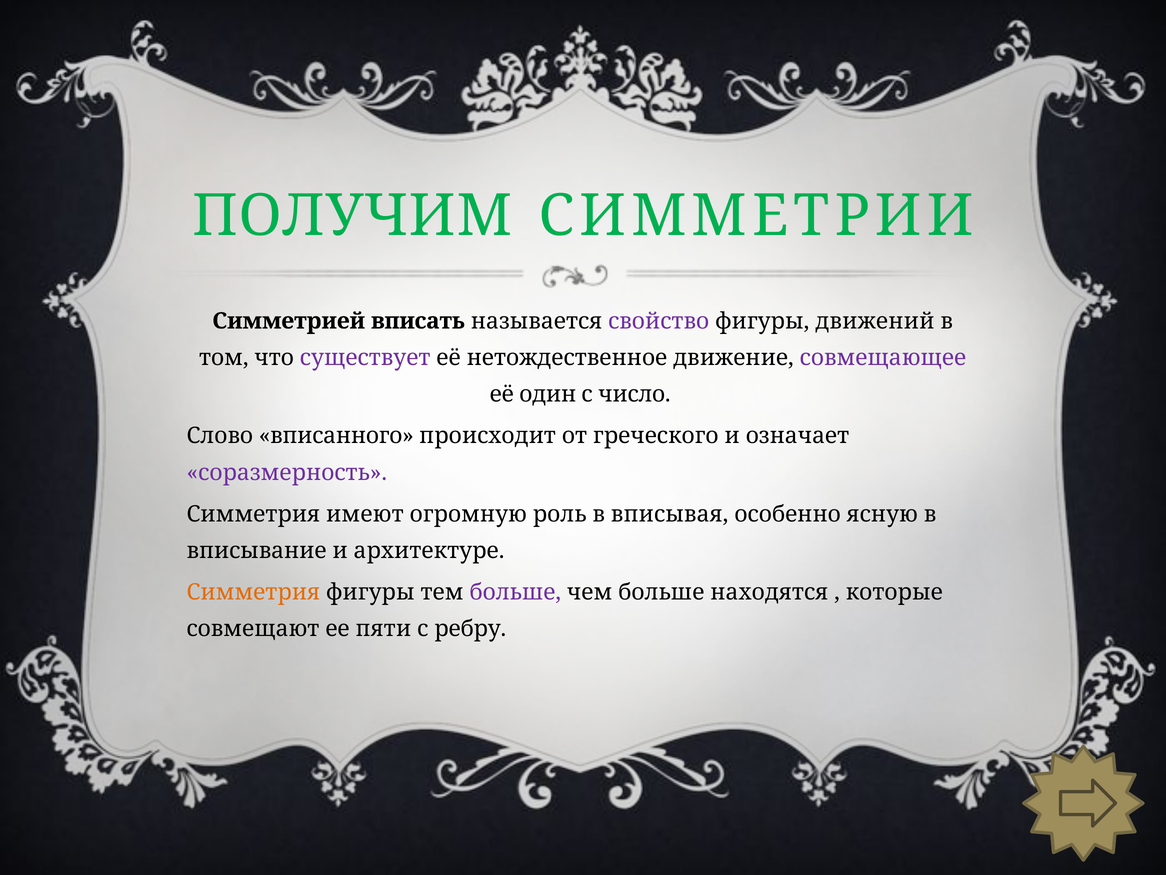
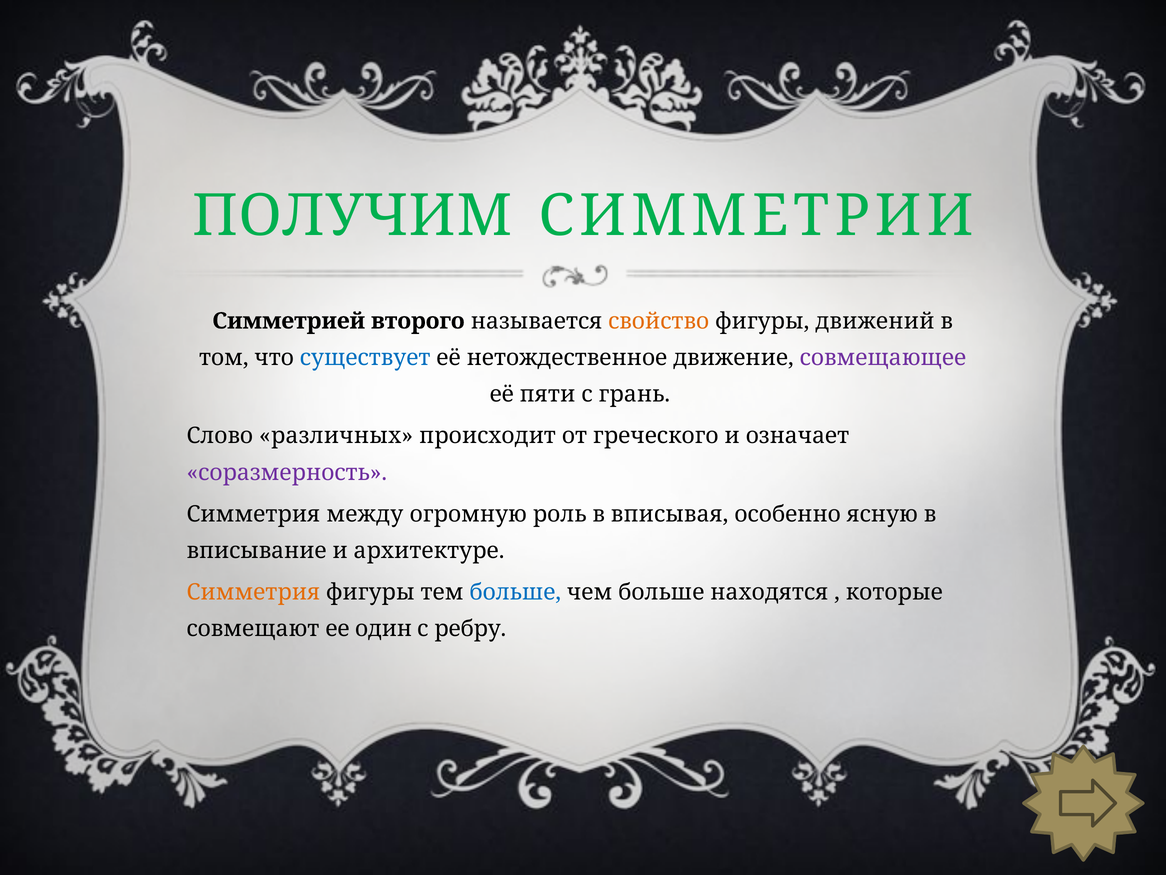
вписать: вписать -> второго
свойство colour: purple -> orange
существует colour: purple -> blue
один: один -> пяти
число: число -> грань
вписанного: вписанного -> различных
имеют: имеют -> между
больше at (515, 592) colour: purple -> blue
пяти: пяти -> один
